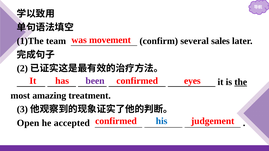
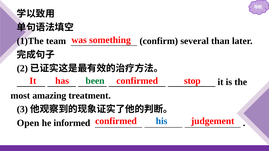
movement: movement -> something
sales: sales -> than
been colour: purple -> green
eyes: eyes -> stop
the underline: present -> none
accepted: accepted -> informed
